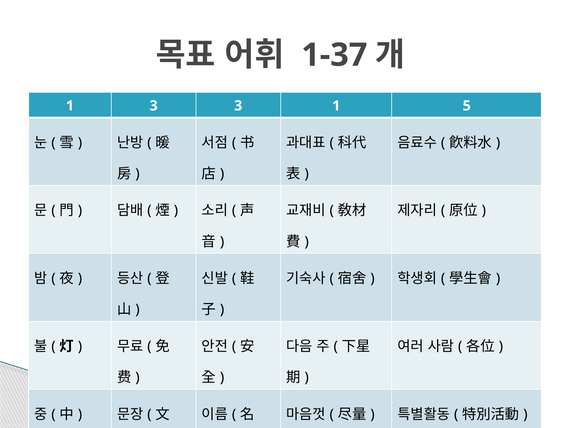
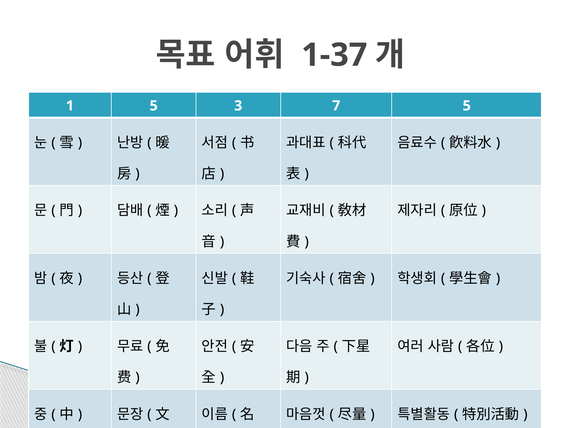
1 3: 3 -> 5
3 1: 1 -> 7
